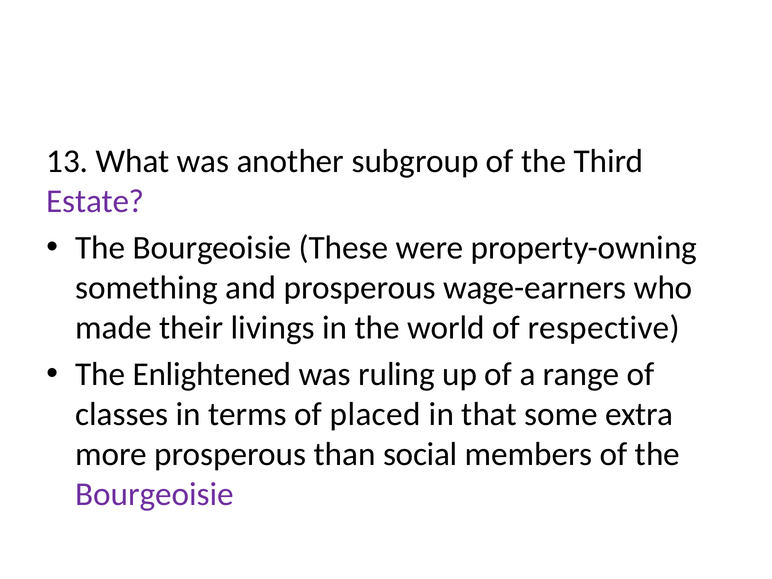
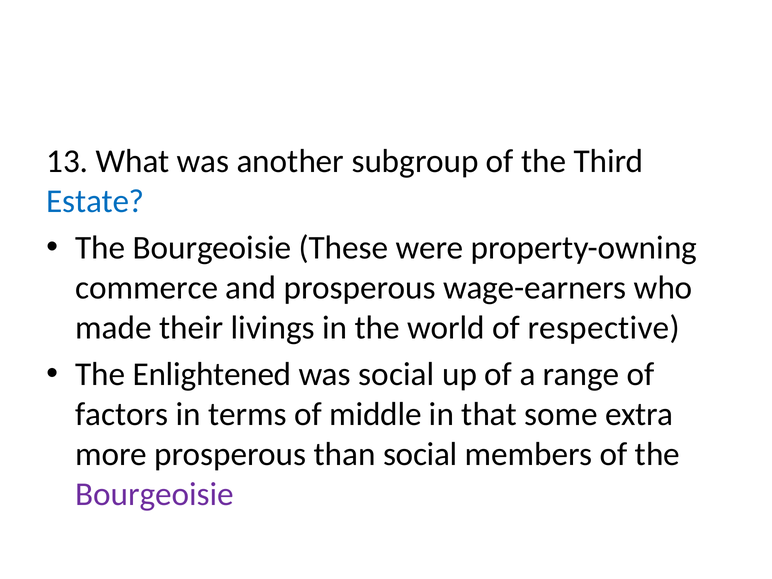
Estate colour: purple -> blue
something: something -> commerce
was ruling: ruling -> social
classes: classes -> factors
placed: placed -> middle
